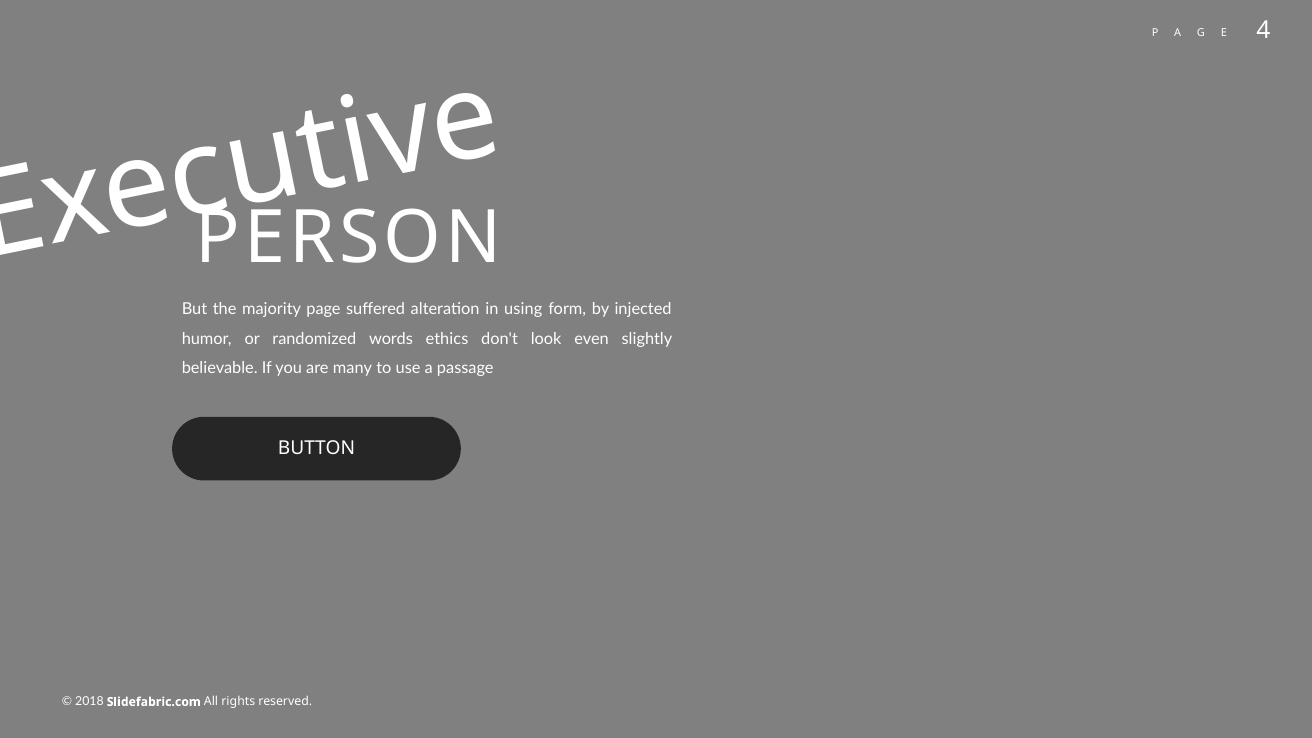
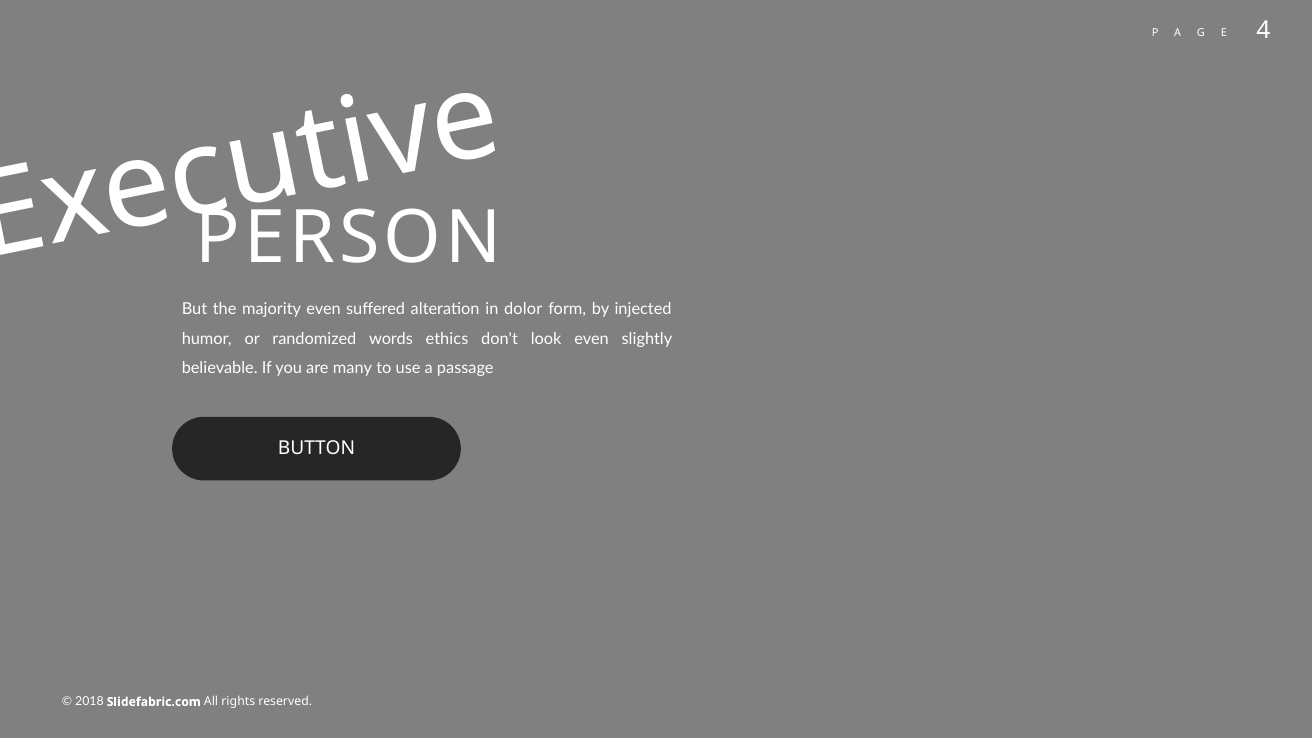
majority page: page -> even
using: using -> dolor
